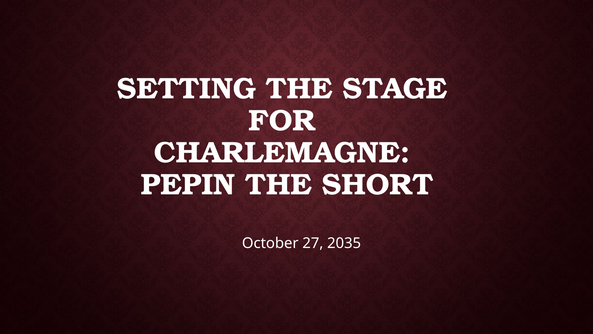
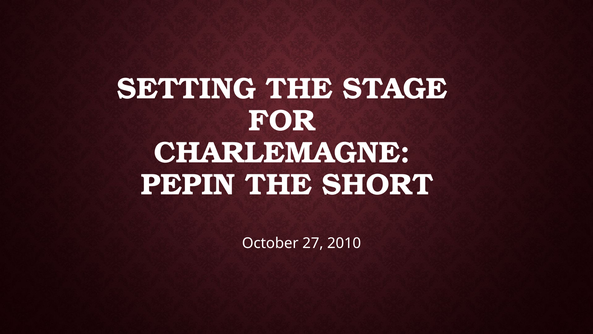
2035: 2035 -> 2010
